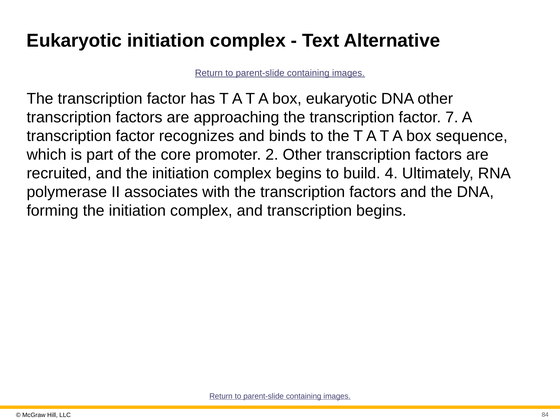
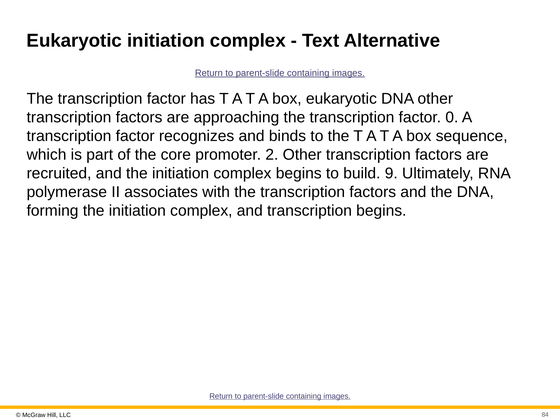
7: 7 -> 0
4: 4 -> 9
